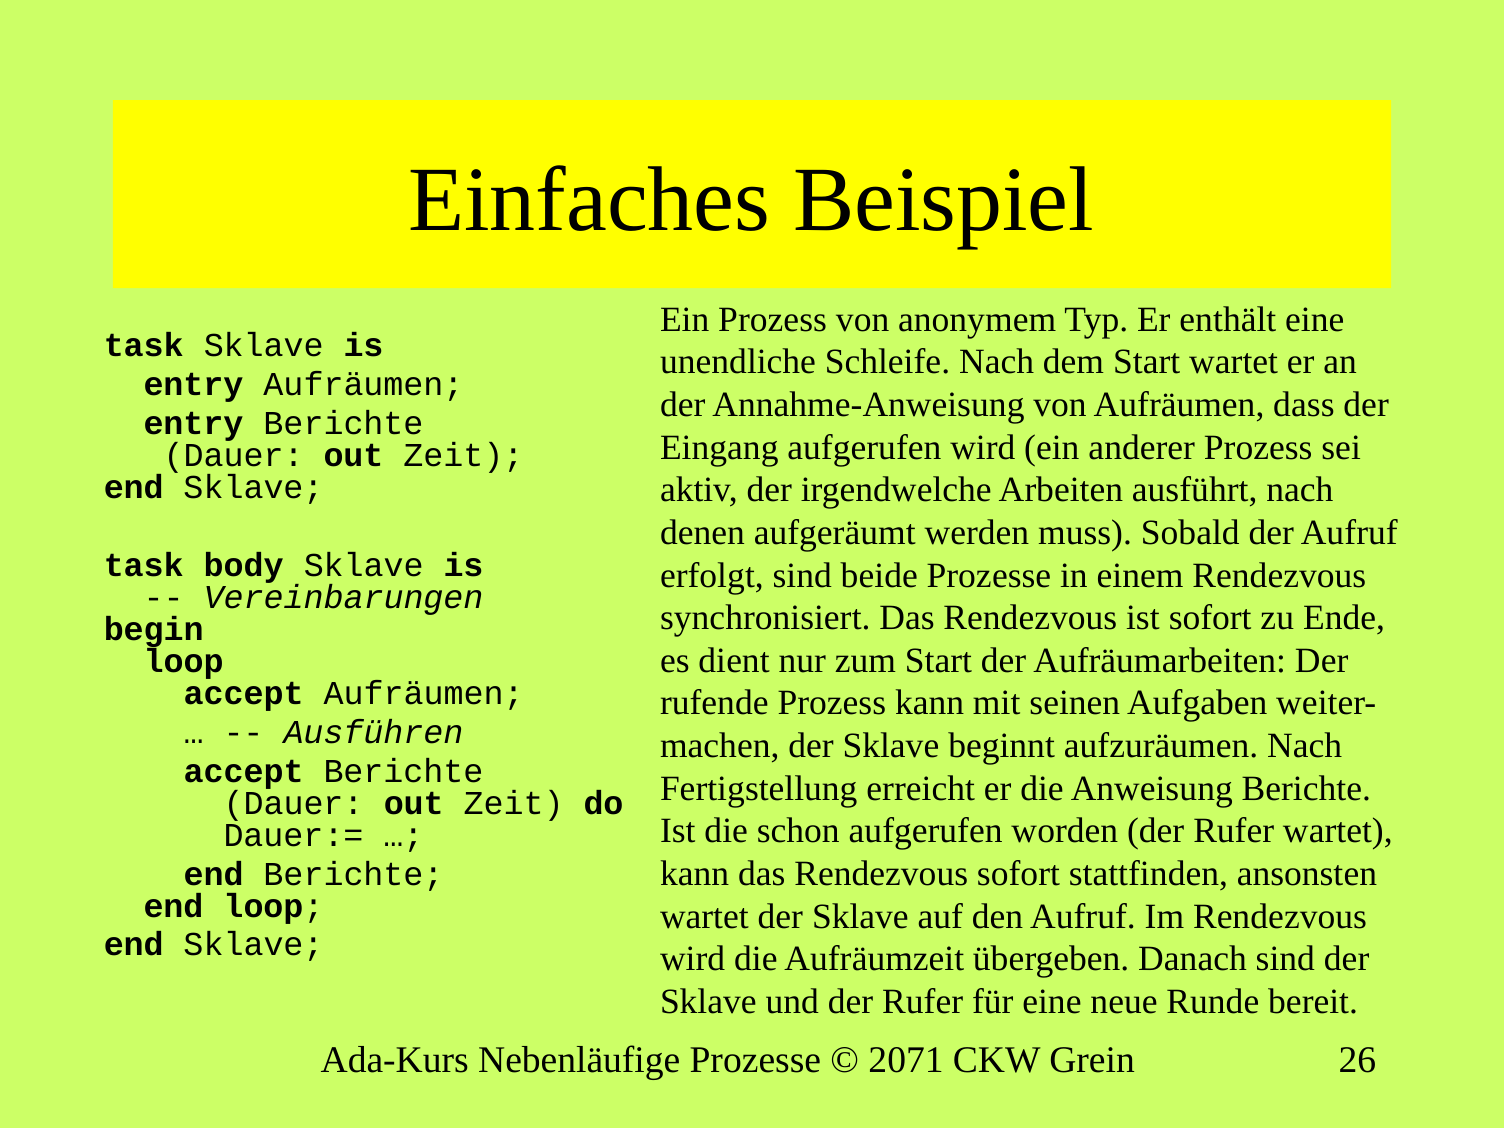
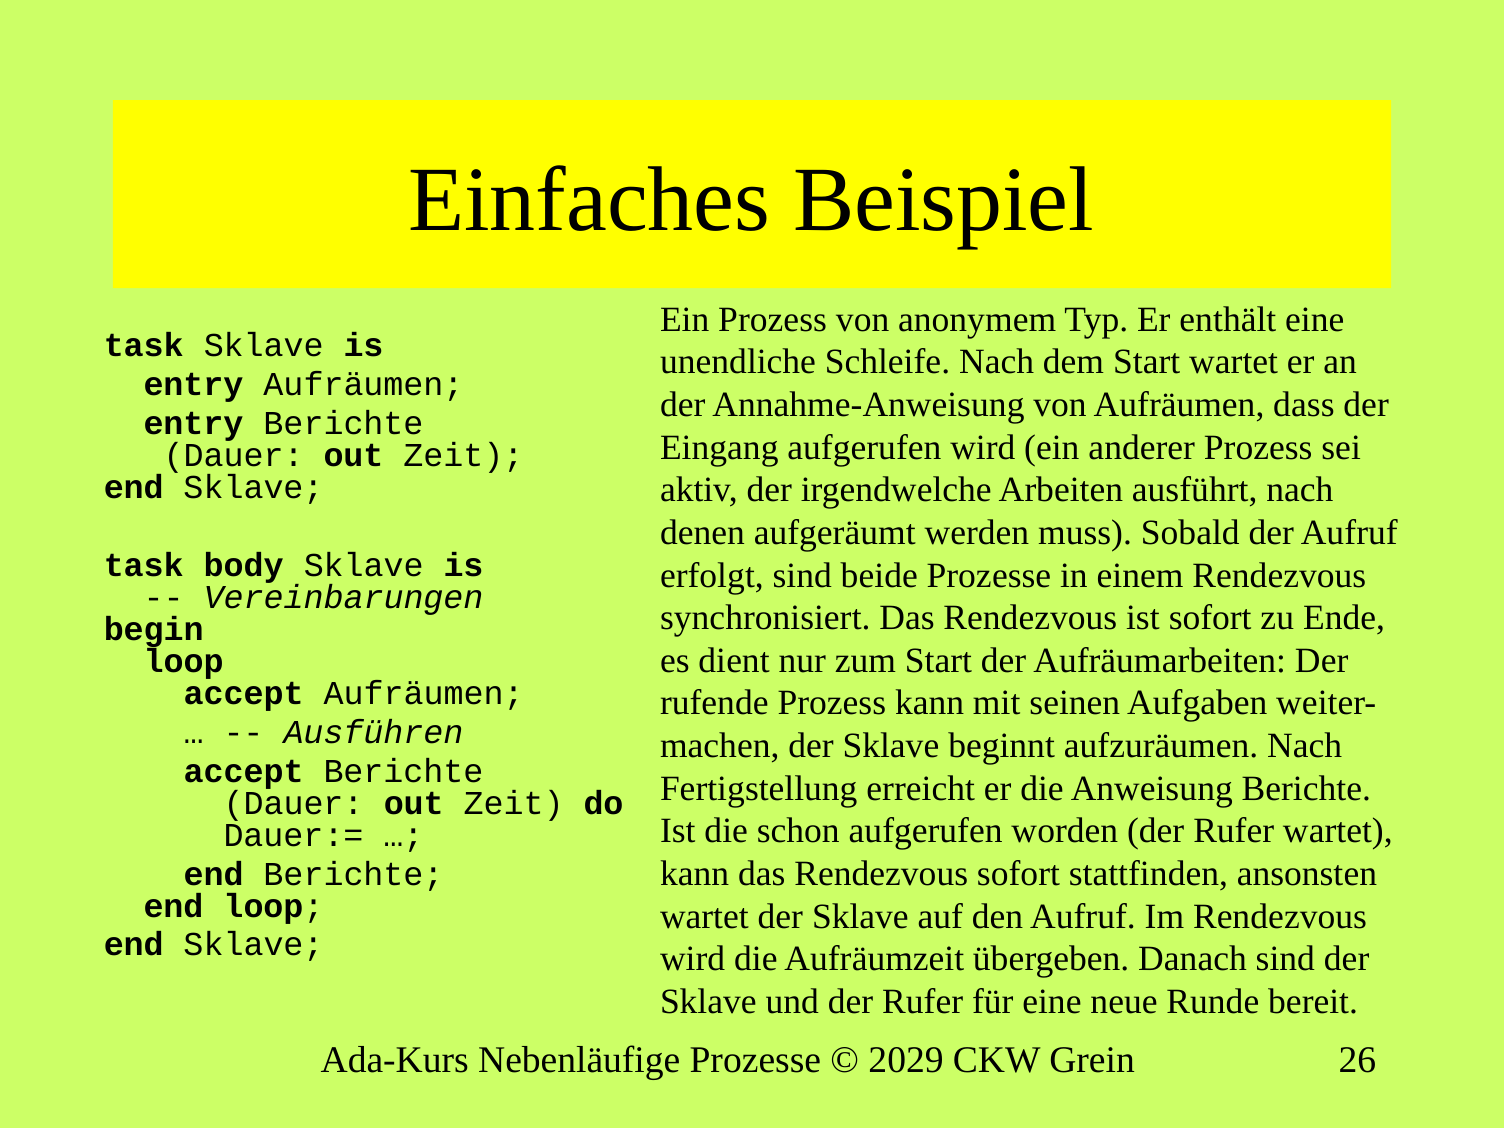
2071: 2071 -> 2029
